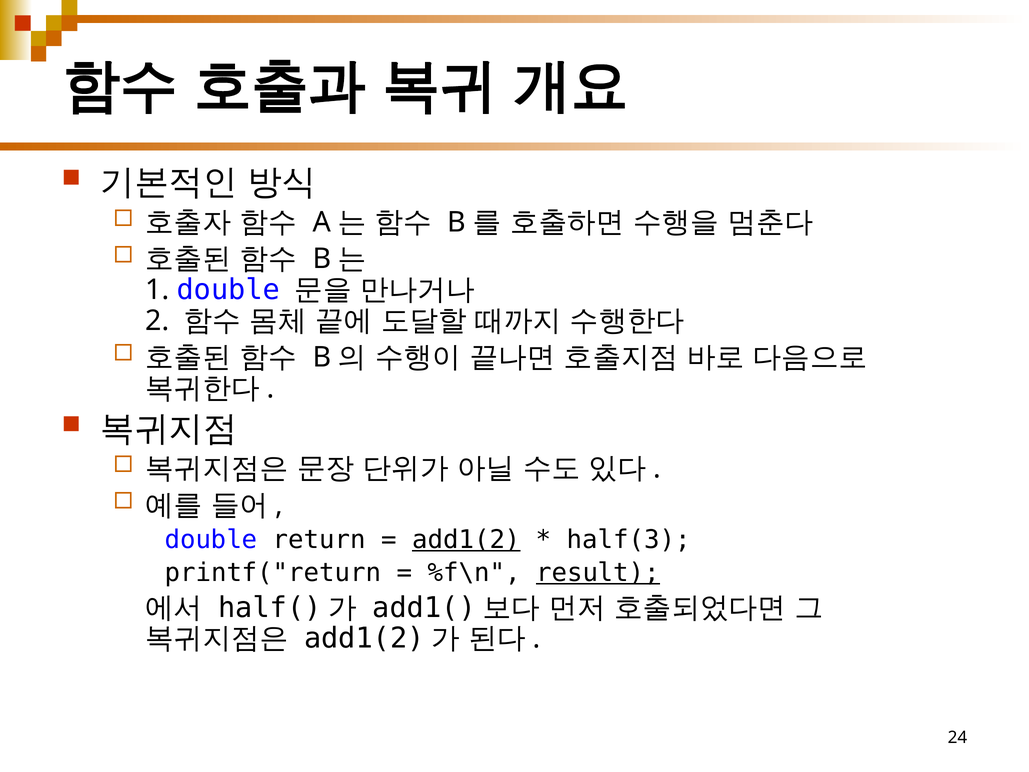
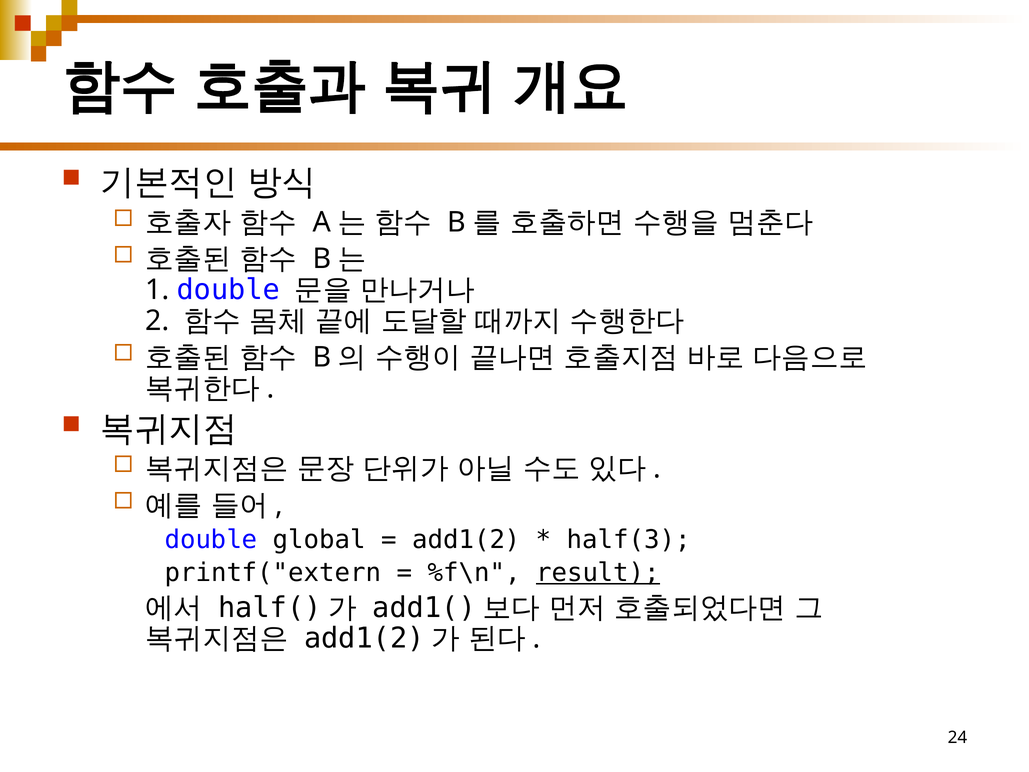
return: return -> global
add1(2 underline: present -> none
printf("return: printf("return -> printf("extern
